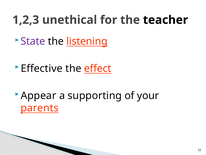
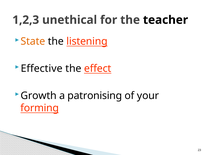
State colour: purple -> orange
Appear: Appear -> Growth
supporting: supporting -> patronising
parents: parents -> forming
